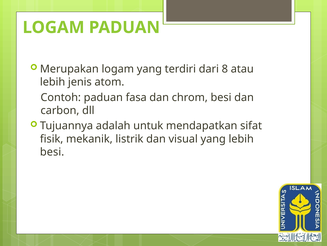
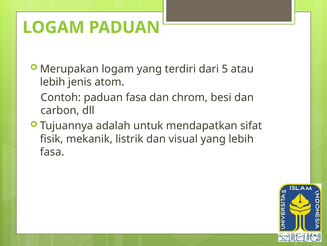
8: 8 -> 5
besi at (52, 152): besi -> fasa
